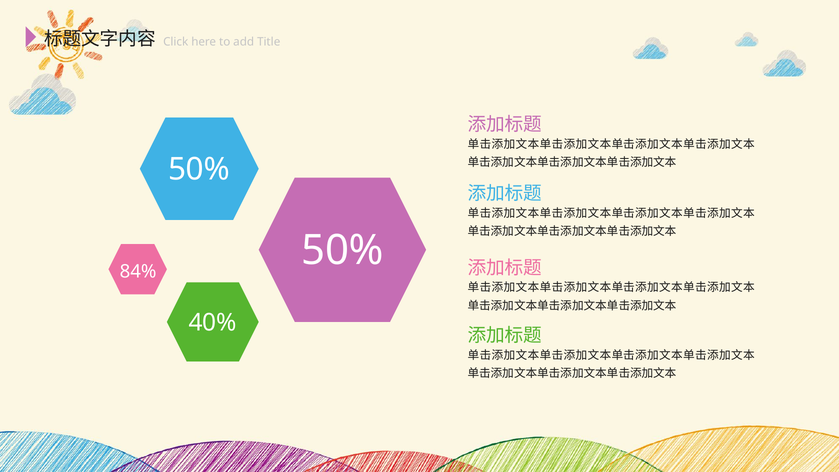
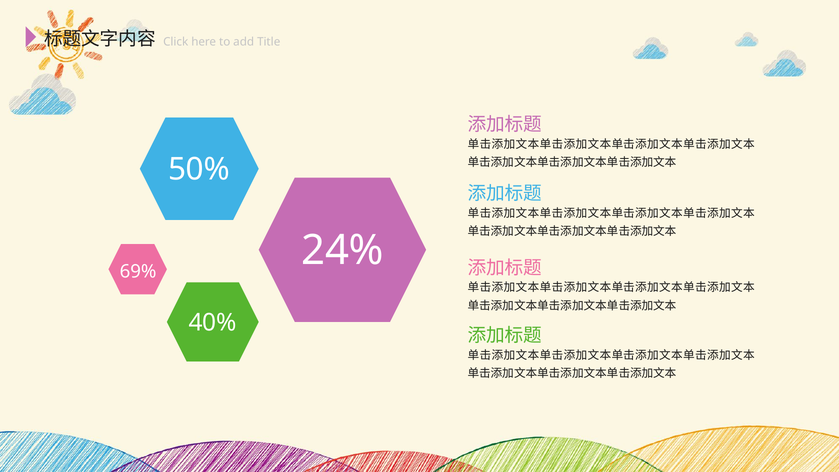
50% at (342, 250): 50% -> 24%
84%: 84% -> 69%
